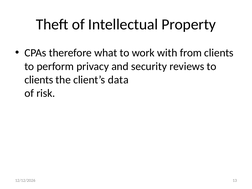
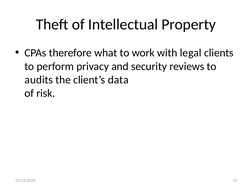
from: from -> legal
clients at (39, 80): clients -> audits
